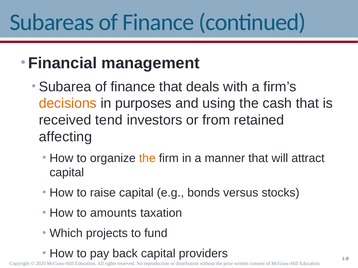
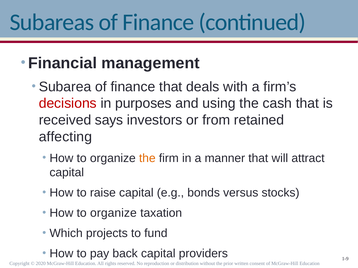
decisions colour: orange -> red
tend: tend -> says
amounts at (113, 213): amounts -> organize
